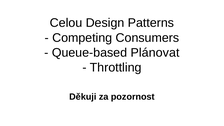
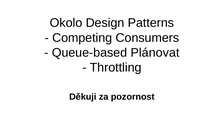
Celou: Celou -> Okolo
